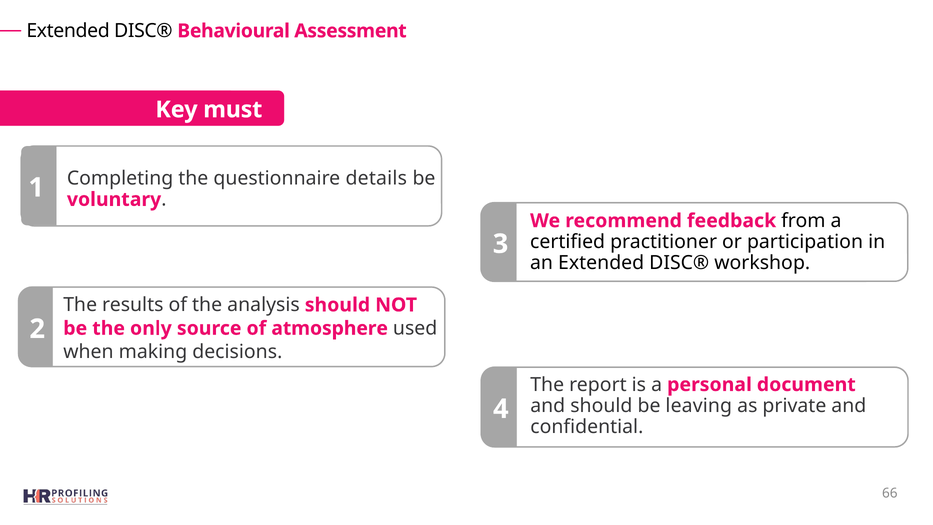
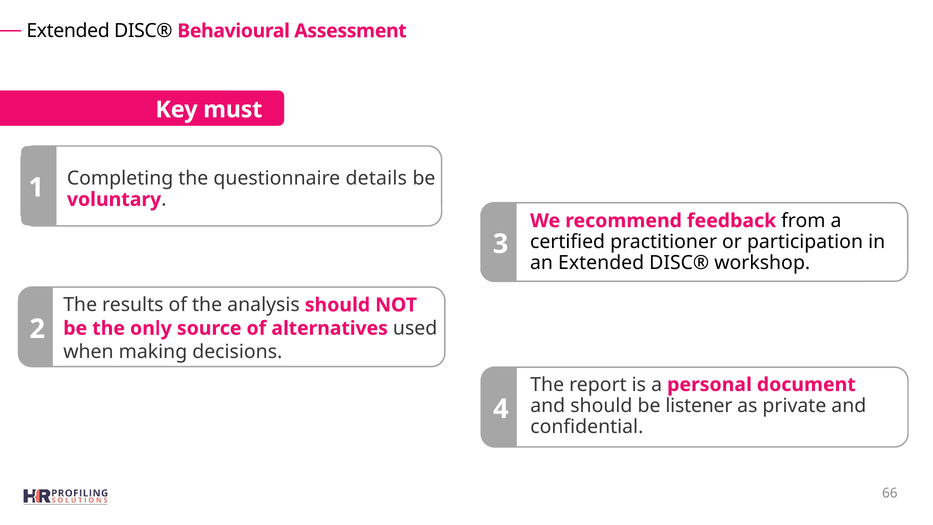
atmosphere: atmosphere -> alternatives
leaving: leaving -> listener
